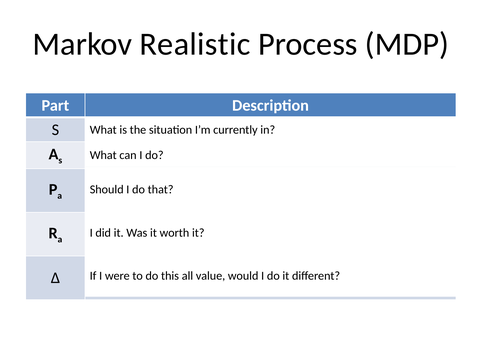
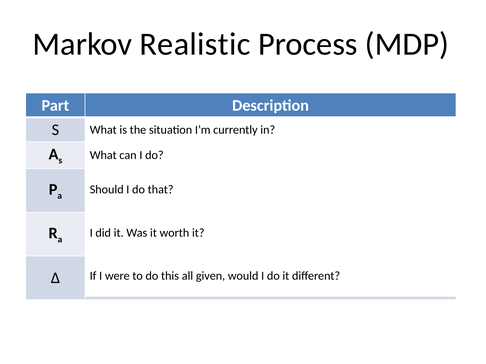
all value: value -> given
